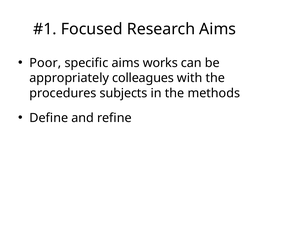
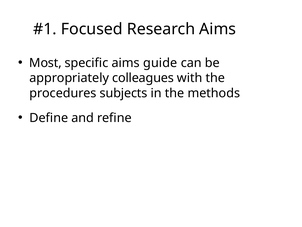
Poor: Poor -> Most
works: works -> guide
